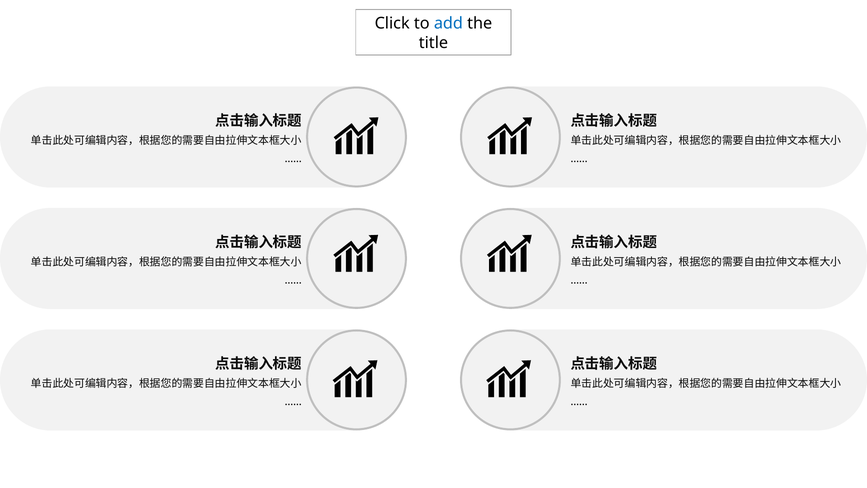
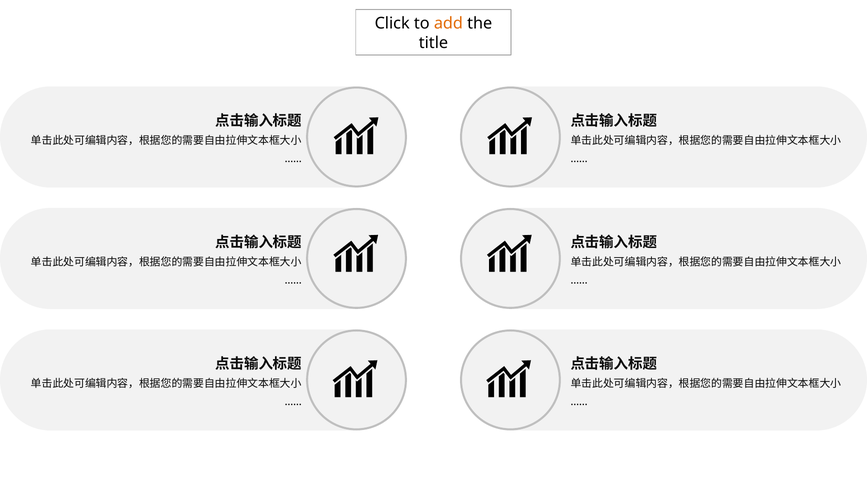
add colour: blue -> orange
